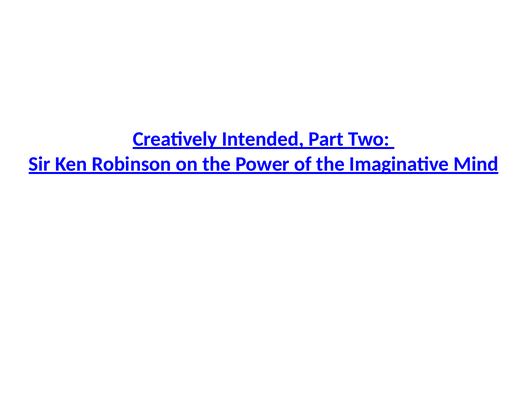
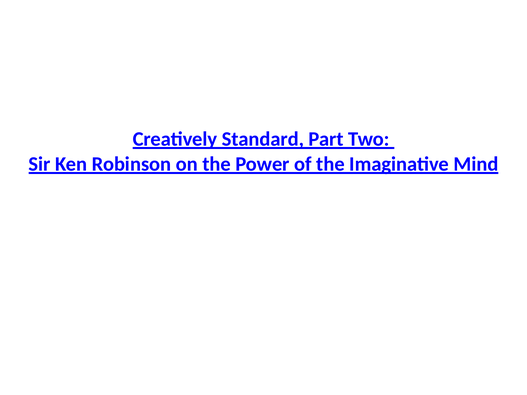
Intended: Intended -> Standard
